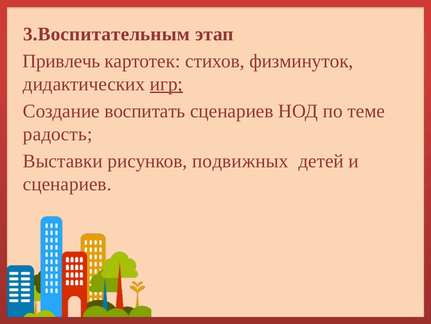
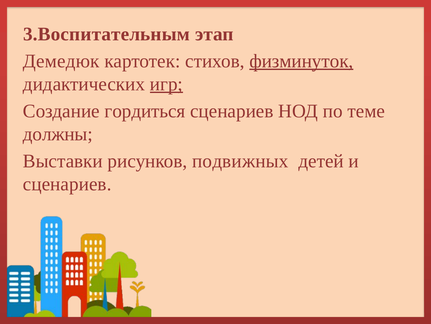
Привлечь: Привлечь -> Демедюк
физминуток underline: none -> present
воспитать: воспитать -> гордиться
радость: радость -> должны
